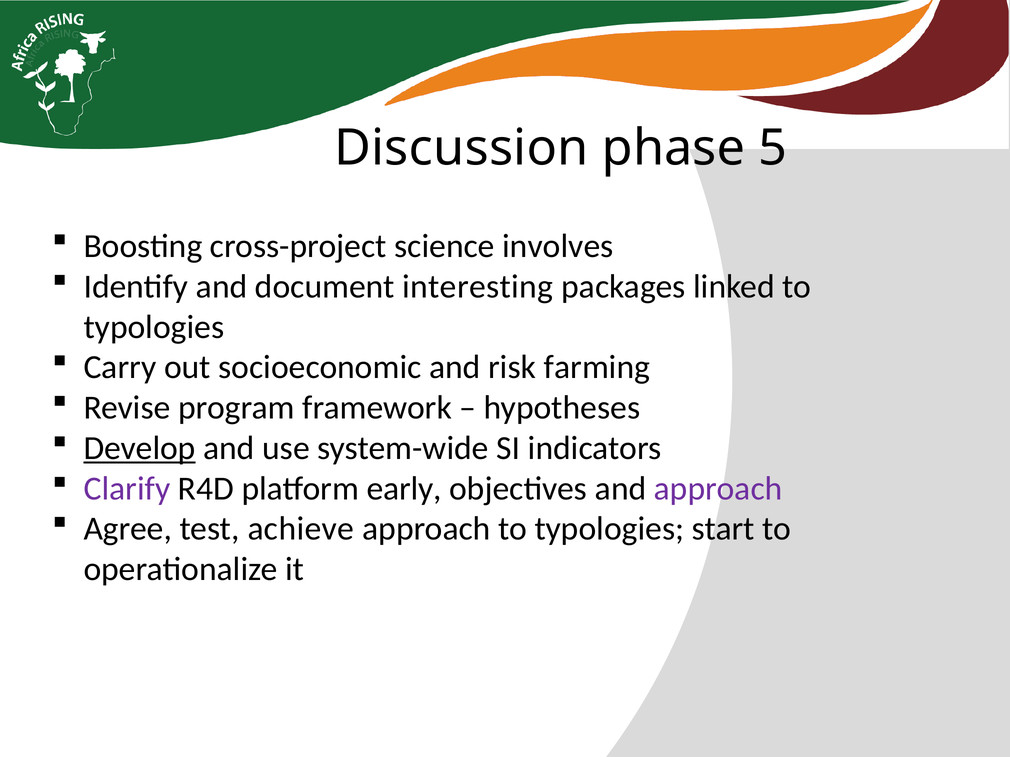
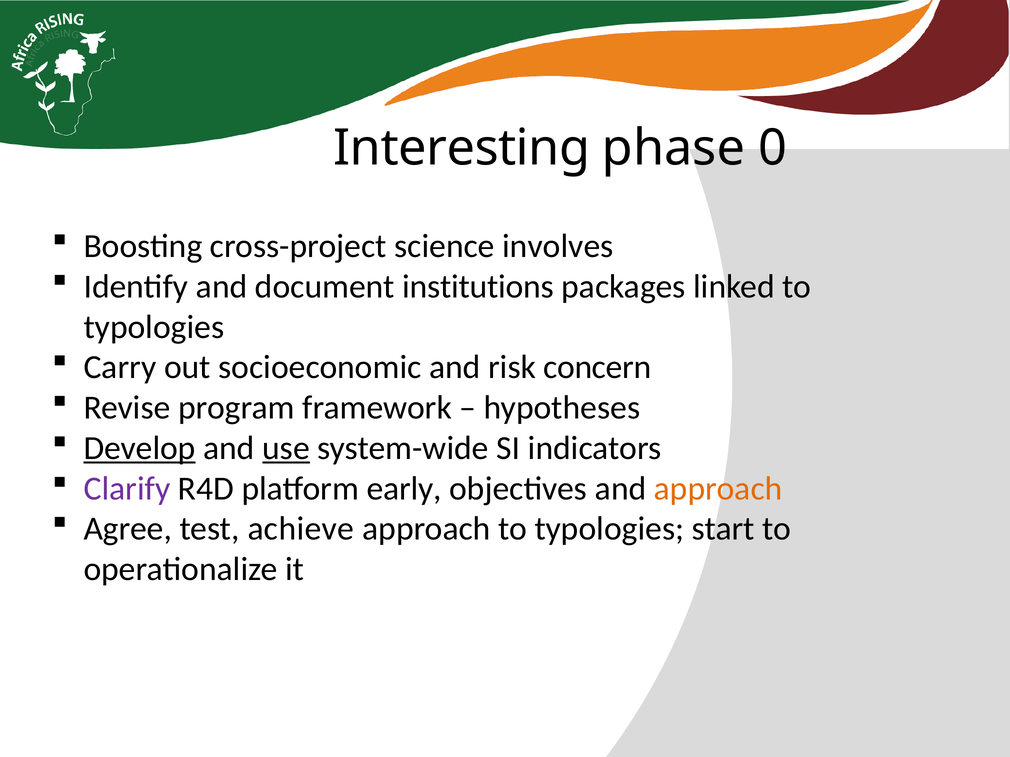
Discussion: Discussion -> Interesting
5: 5 -> 0
interesting: interesting -> institutions
farming: farming -> concern
use underline: none -> present
approach at (718, 489) colour: purple -> orange
